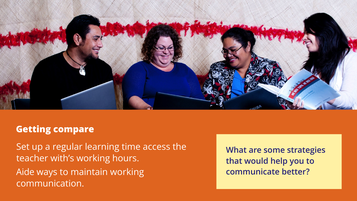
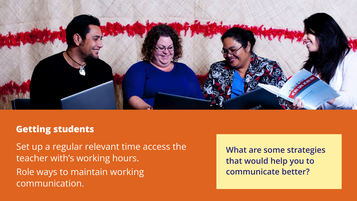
compare: compare -> students
learning: learning -> relevant
Aide: Aide -> Role
